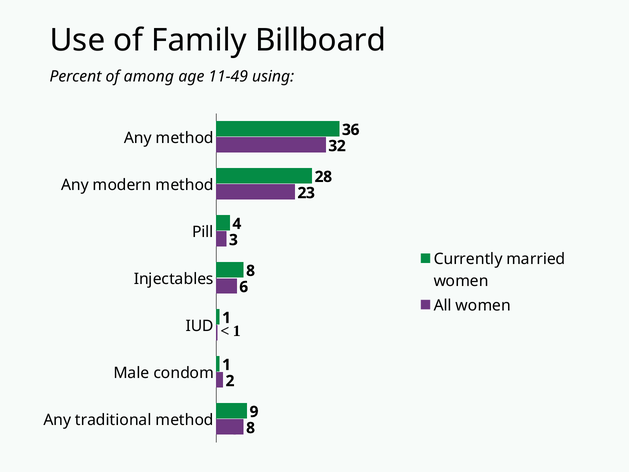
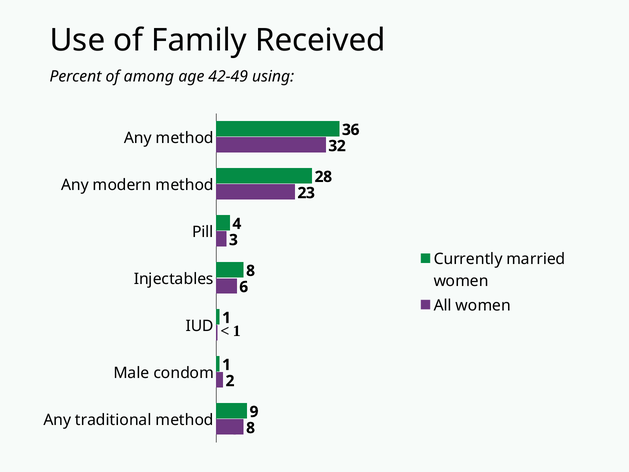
Billboard: Billboard -> Received
11-49: 11-49 -> 42-49
